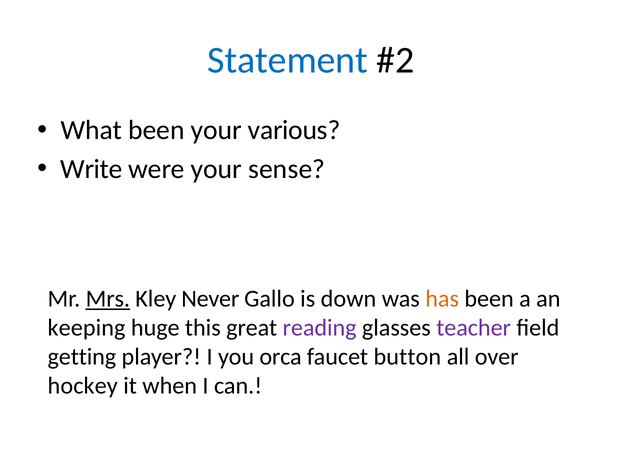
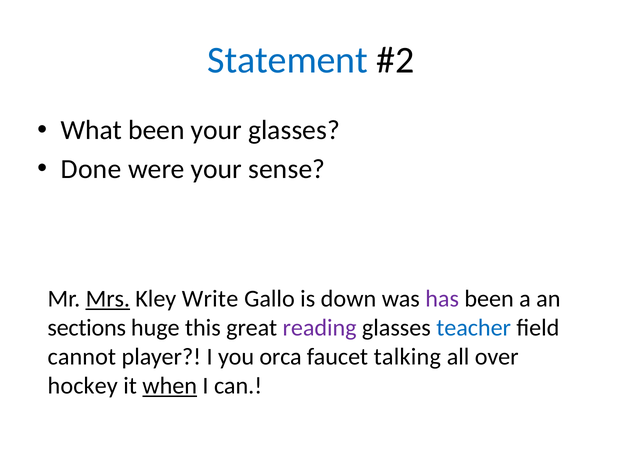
your various: various -> glasses
Write: Write -> Done
Never: Never -> Write
has colour: orange -> purple
keeping: keeping -> sections
teacher colour: purple -> blue
getting: getting -> cannot
button: button -> talking
when underline: none -> present
